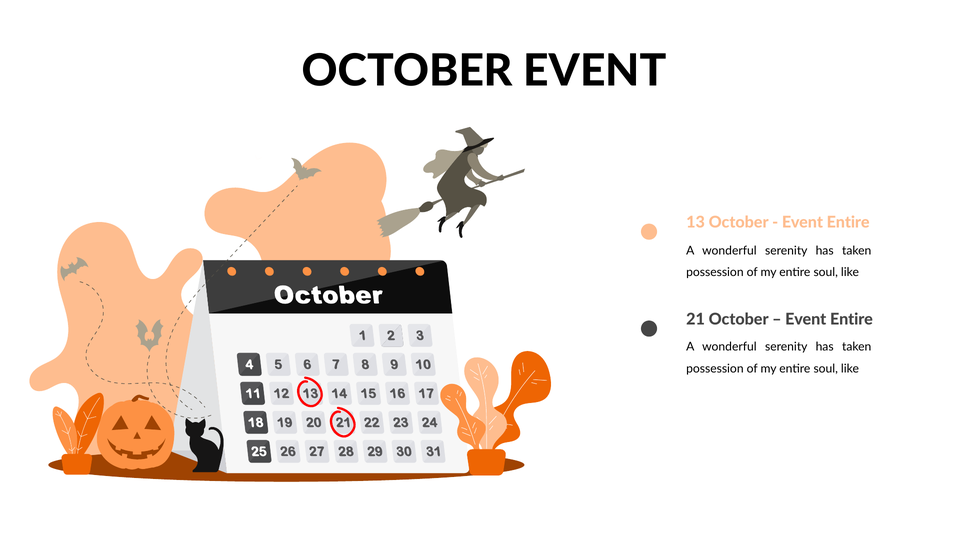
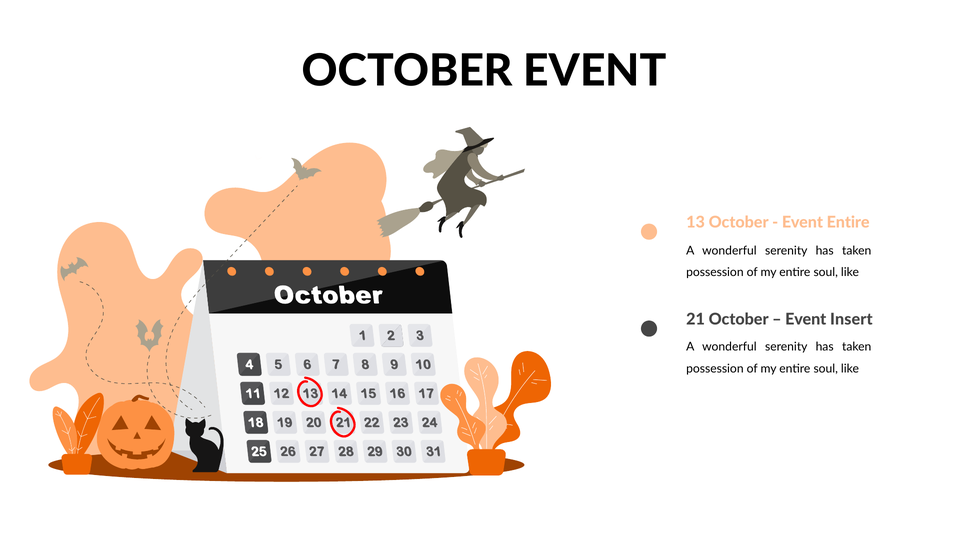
Entire at (851, 319): Entire -> Insert
